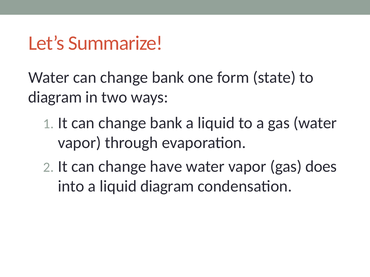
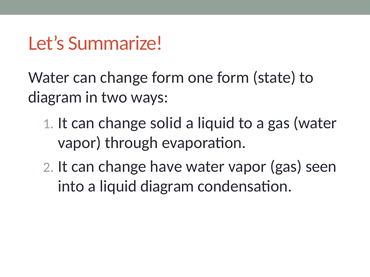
Water can change bank: bank -> form
It can change bank: bank -> solid
does: does -> seen
